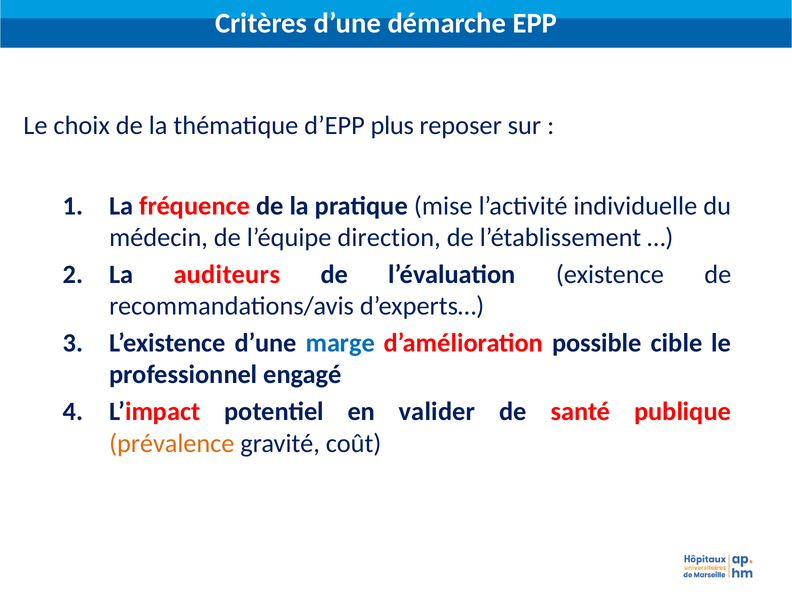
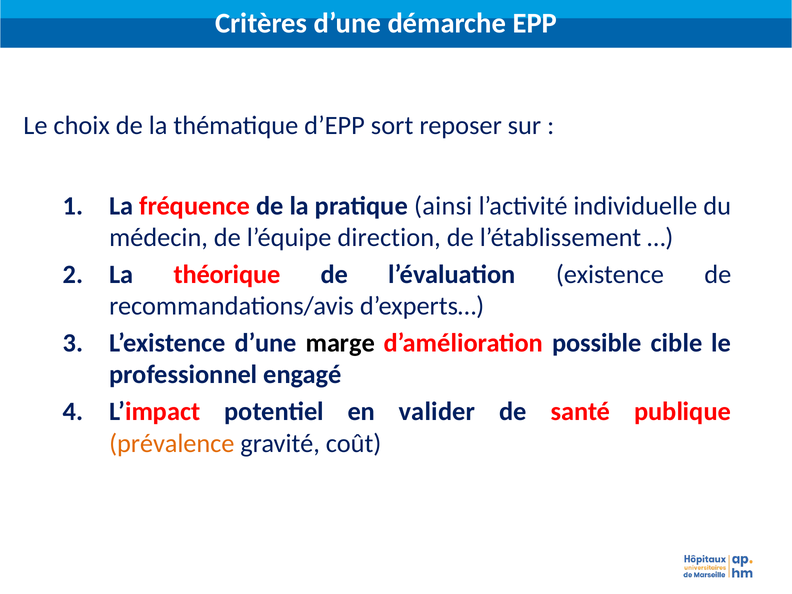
plus: plus -> sort
mise: mise -> ainsi
auditeurs: auditeurs -> théorique
marge colour: blue -> black
